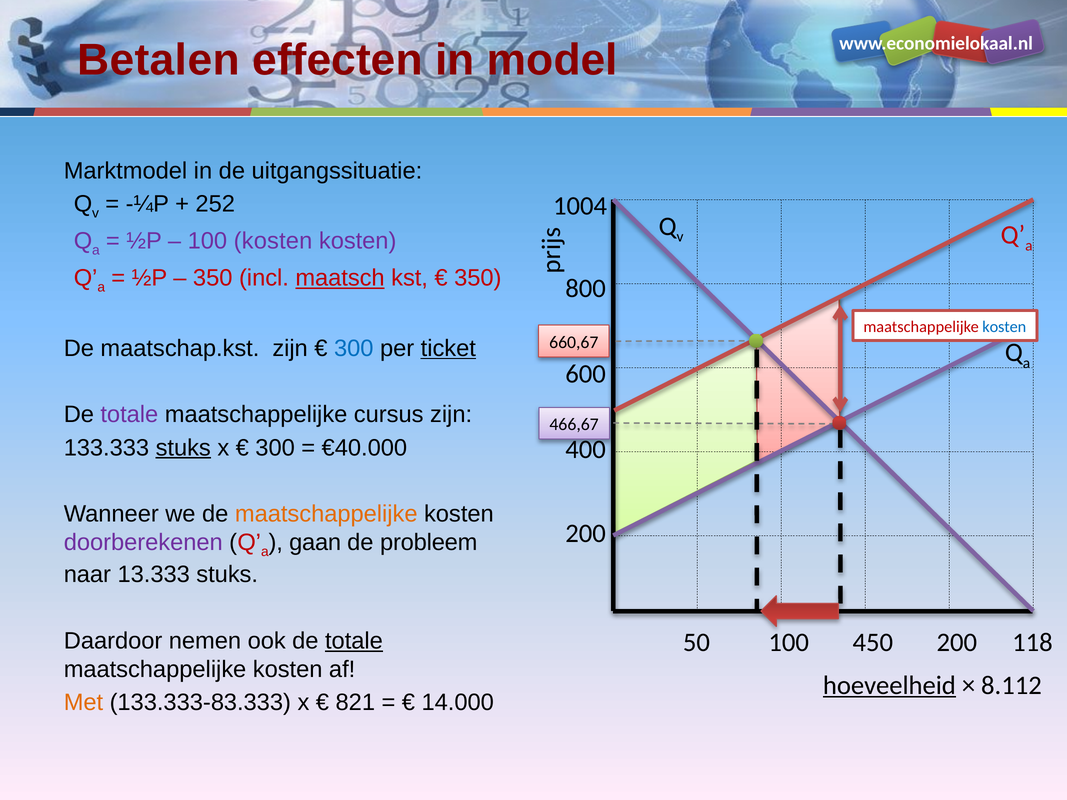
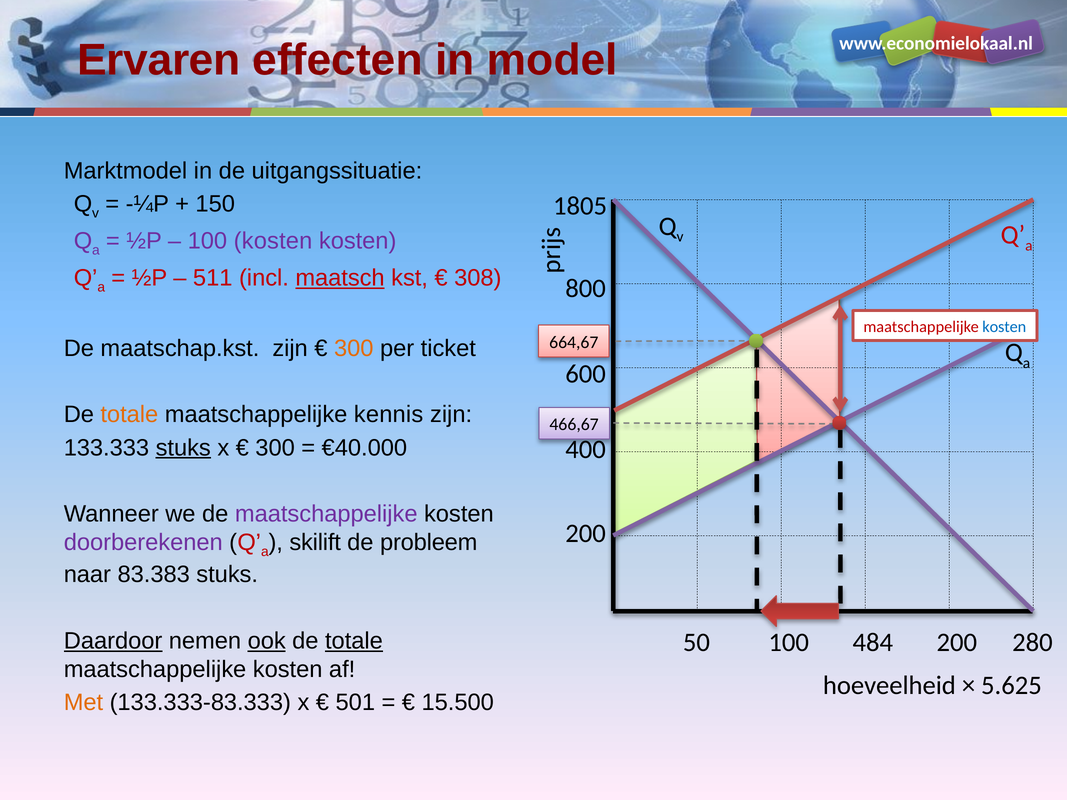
Betalen: Betalen -> Ervaren
252: 252 -> 150
1004: 1004 -> 1805
350 at (213, 278): 350 -> 511
350 at (478, 278): 350 -> 308
660,67: 660,67 -> 664,67
300 at (354, 348) colour: blue -> orange
ticket underline: present -> none
totale at (129, 415) colour: purple -> orange
cursus: cursus -> kennis
maatschappelijke at (326, 514) colour: orange -> purple
gaan: gaan -> skilift
13.333: 13.333 -> 83.383
Daardoor underline: none -> present
ook underline: none -> present
450: 450 -> 484
118: 118 -> 280
hoeveelheid underline: present -> none
8.112: 8.112 -> 5.625
821: 821 -> 501
14.000: 14.000 -> 15.500
